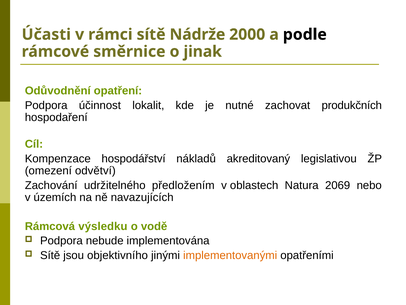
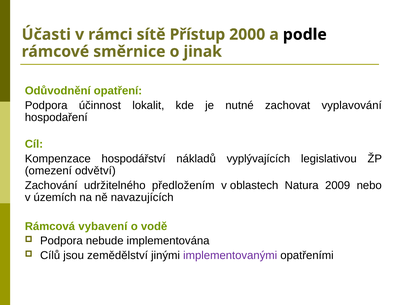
Nádrže: Nádrže -> Přístup
produkčních: produkčních -> vyplavování
akreditovaný: akreditovaný -> vyplývajících
2069: 2069 -> 2009
výsledku: výsledku -> vybavení
Sítě at (50, 255): Sítě -> Cílů
objektivního: objektivního -> zemědělství
implementovanými colour: orange -> purple
